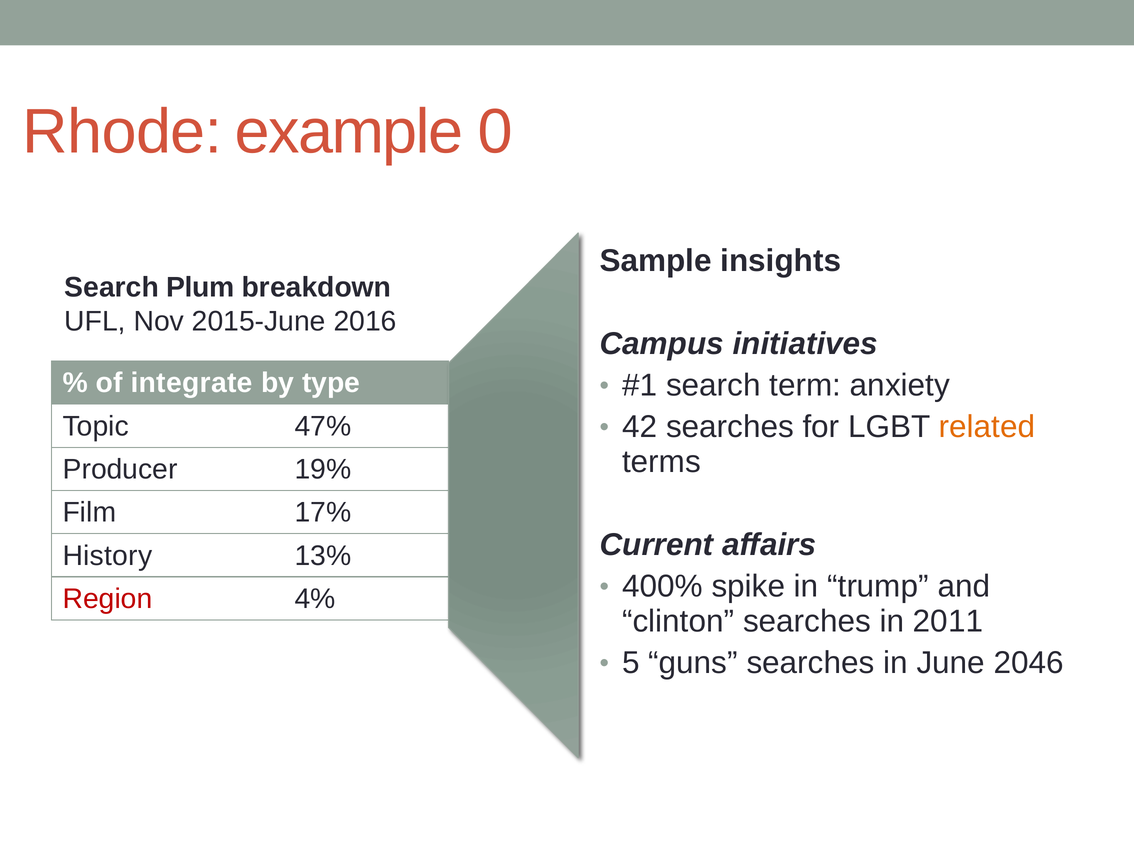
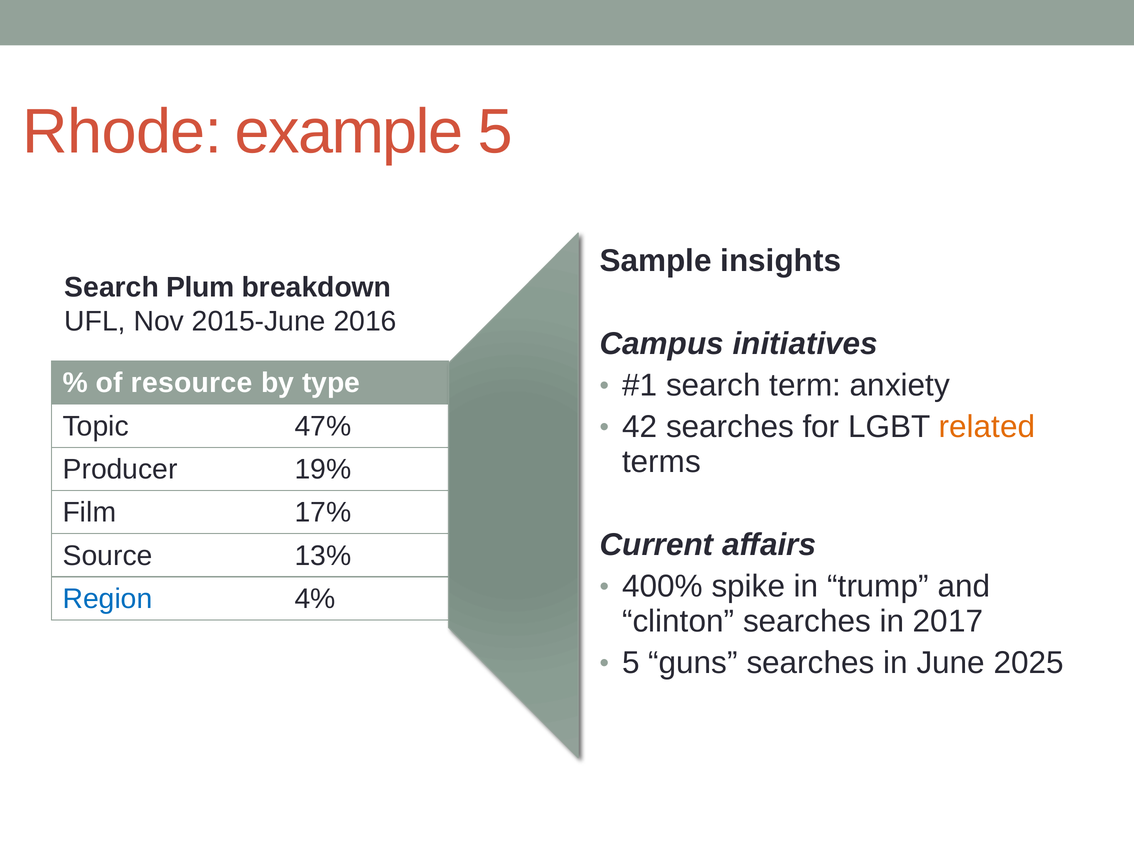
example 0: 0 -> 5
integrate: integrate -> resource
History: History -> Source
Region colour: red -> blue
2011: 2011 -> 2017
2046: 2046 -> 2025
